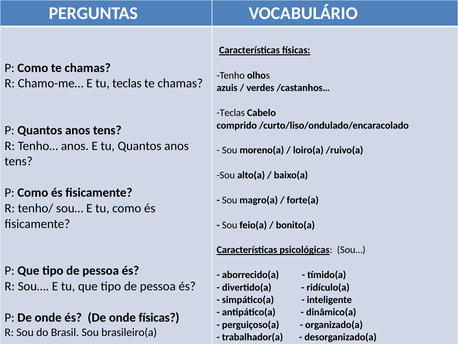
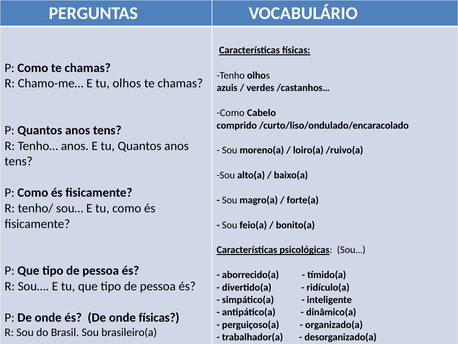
tu teclas: teclas -> olhos
Teclas at (231, 113): Teclas -> Como
